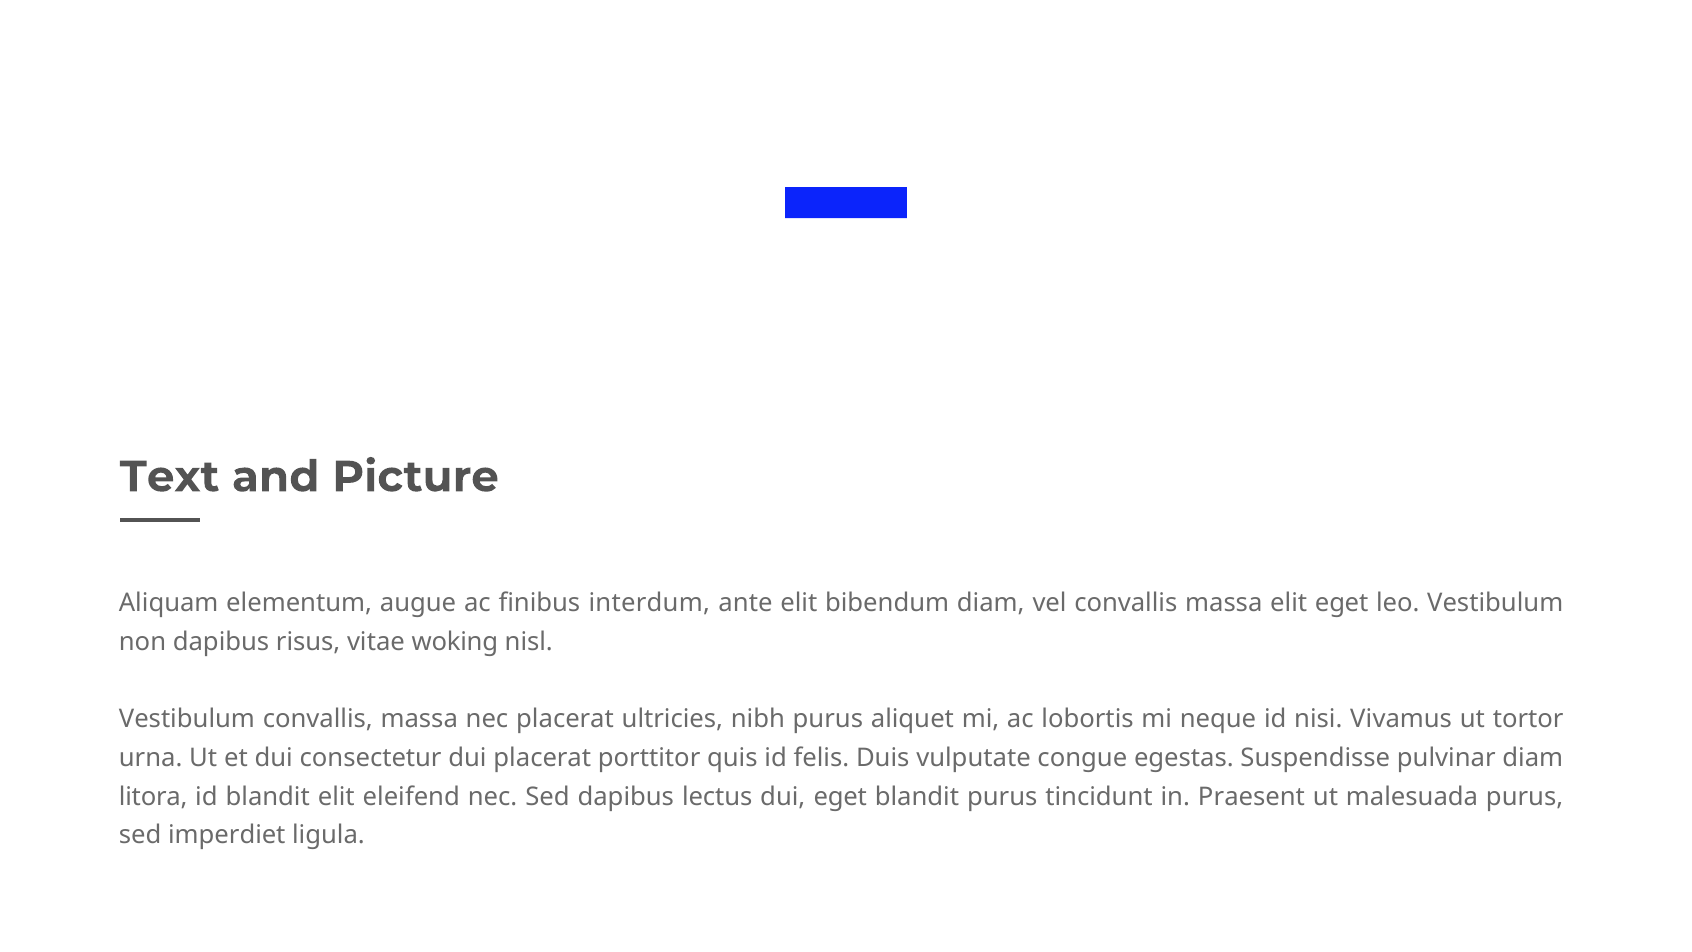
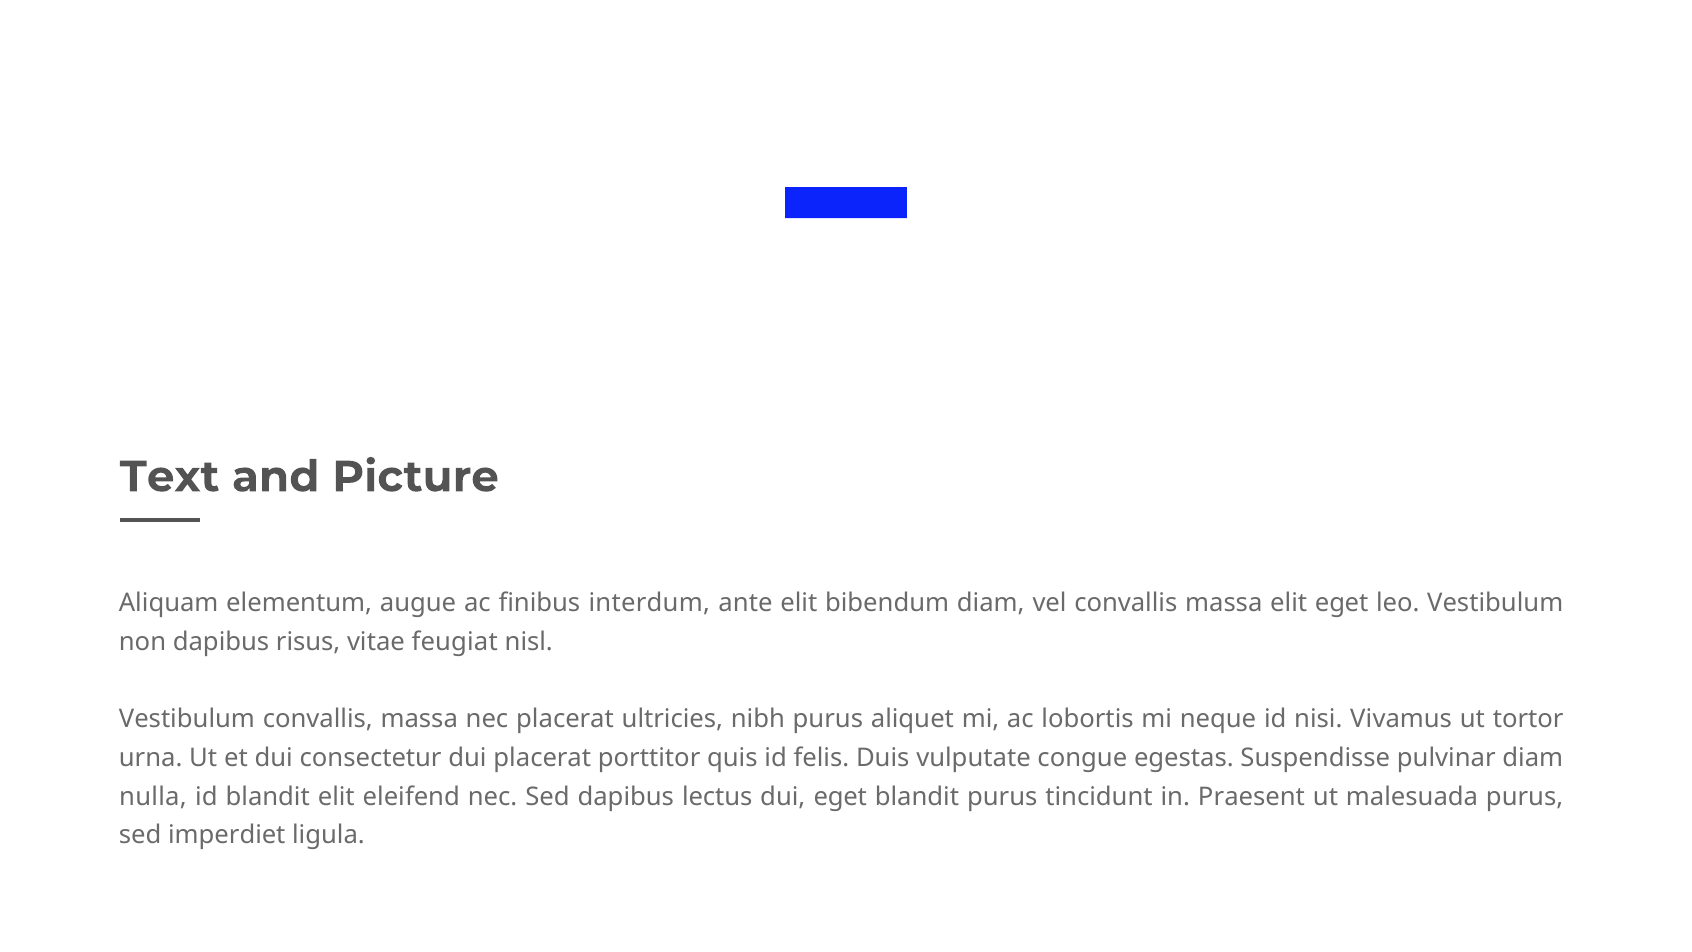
woking: woking -> feugiat
litora: litora -> nulla
